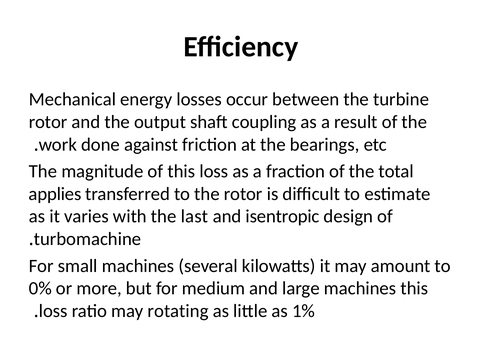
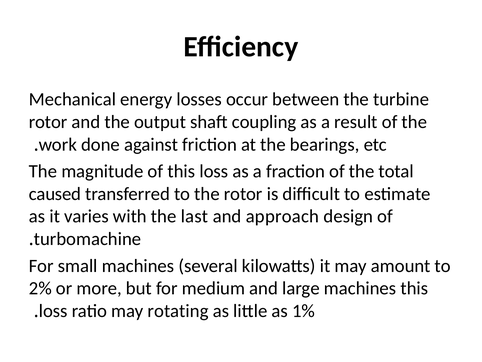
applies: applies -> caused
isentropic: isentropic -> approach
0%: 0% -> 2%
